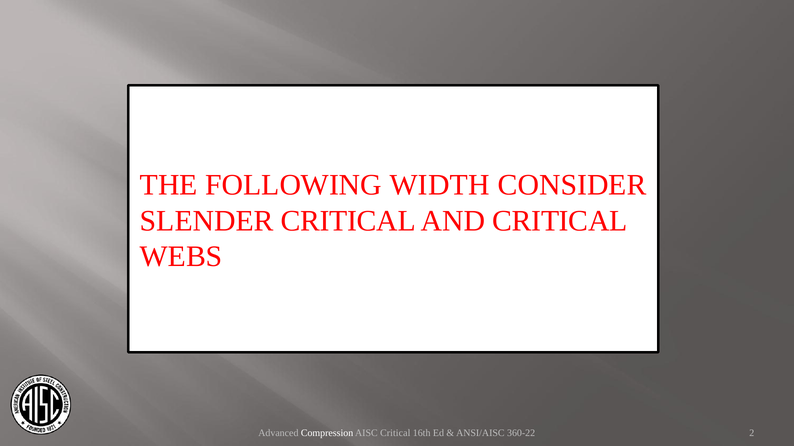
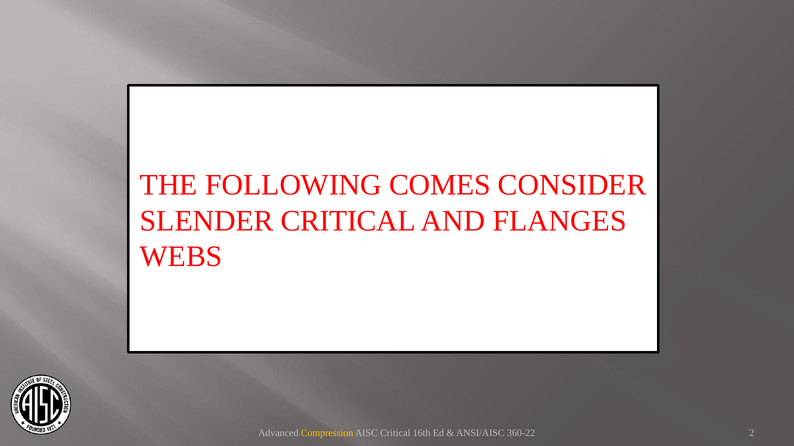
WIDTH: WIDTH -> COMES
AND CRITICAL: CRITICAL -> FLANGES
Compression colour: white -> yellow
